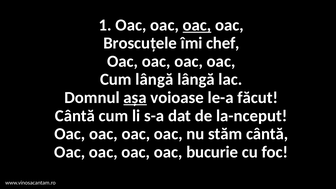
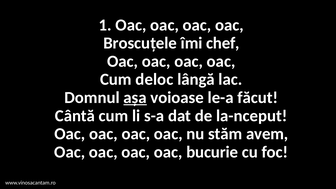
oac at (197, 25) underline: present -> none
Cum lângă: lângă -> deloc
stăm cântă: cântă -> avem
